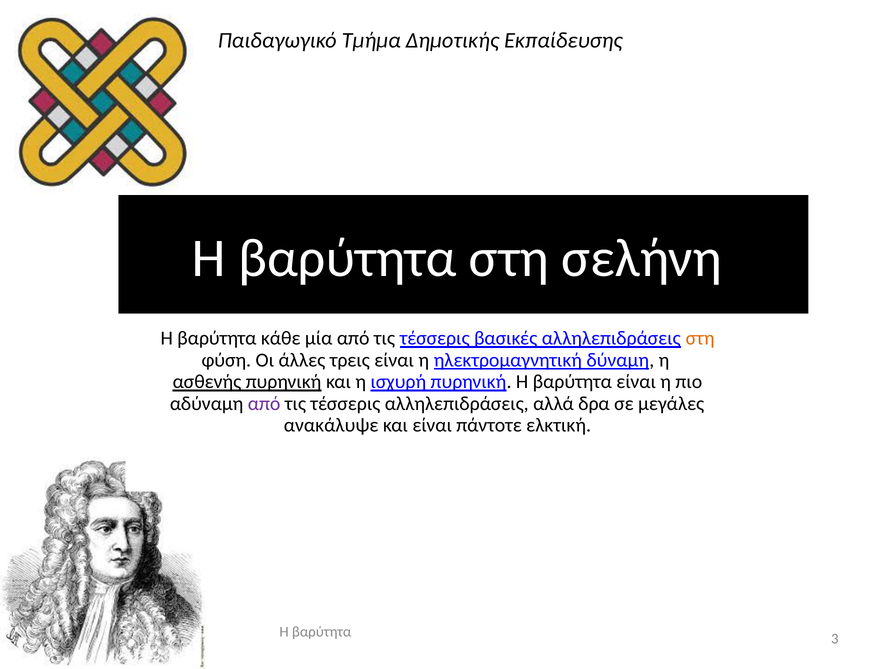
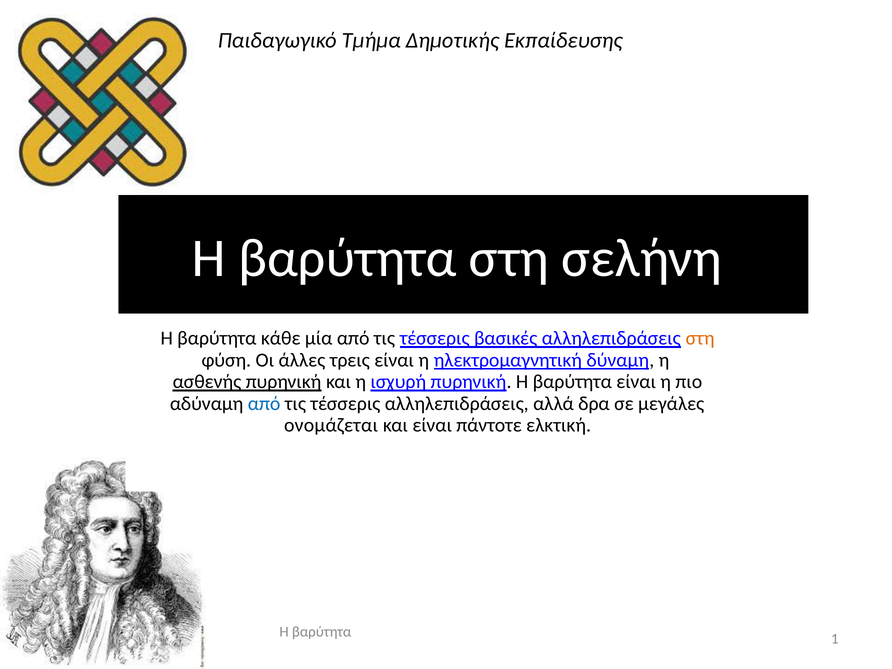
από at (264, 404) colour: purple -> blue
ανακάλυψε: ανακάλυψε -> ονομάζεται
3: 3 -> 1
